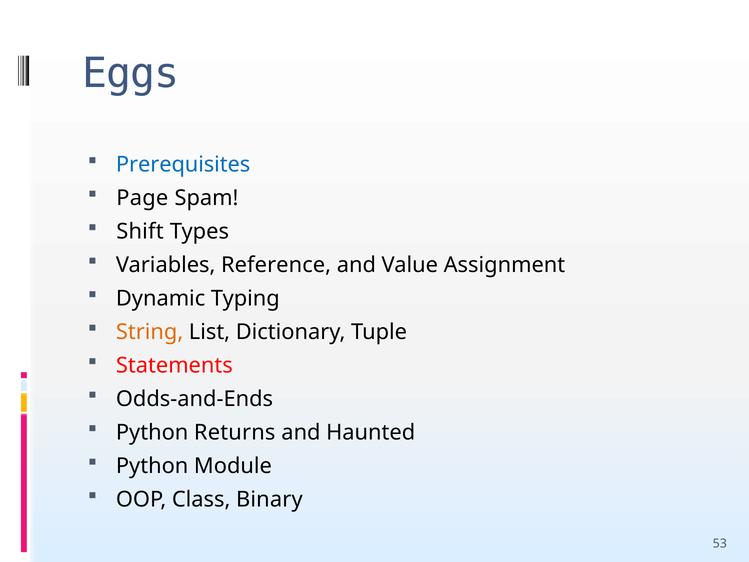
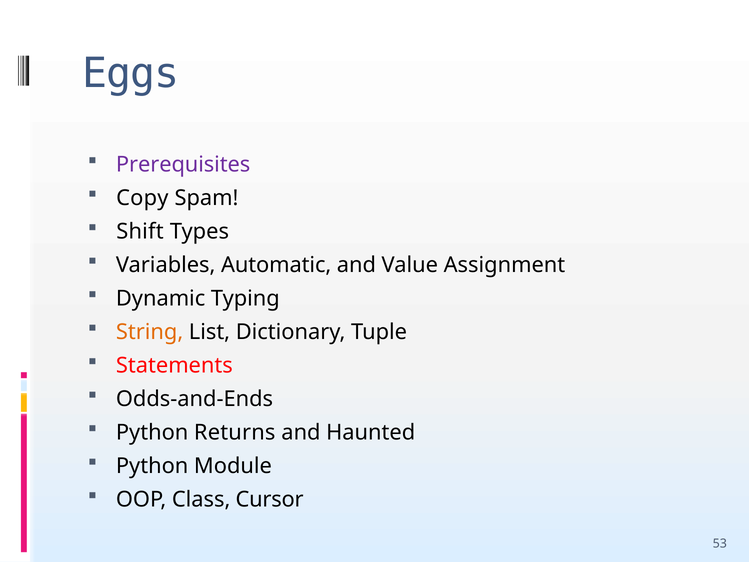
Prerequisites colour: blue -> purple
Page: Page -> Copy
Reference: Reference -> Automatic
Binary: Binary -> Cursor
